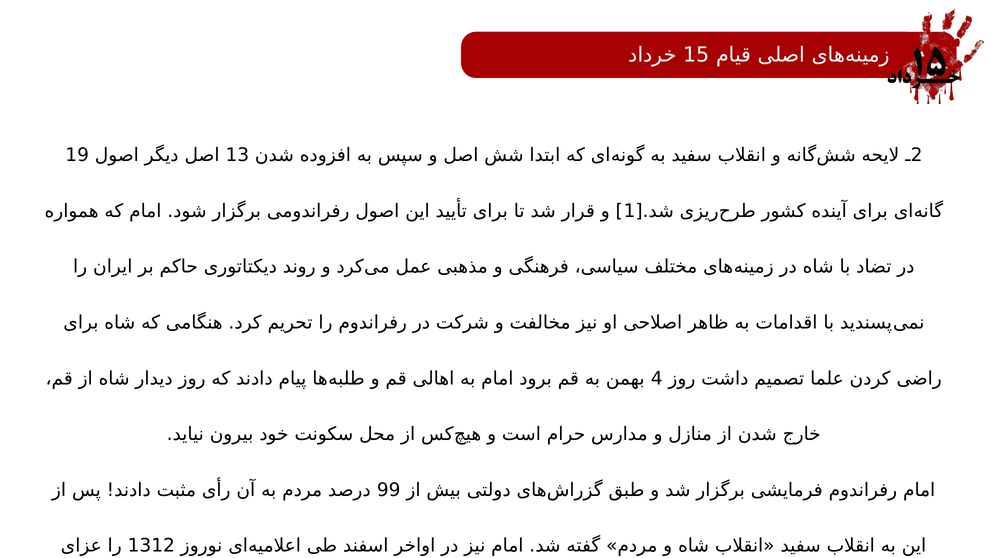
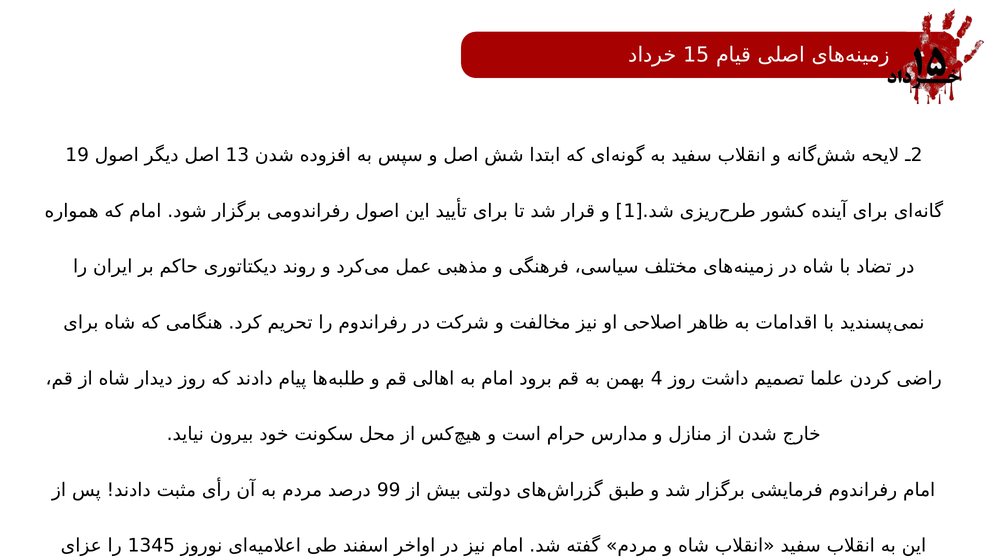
1312: 1312 -> 1345
